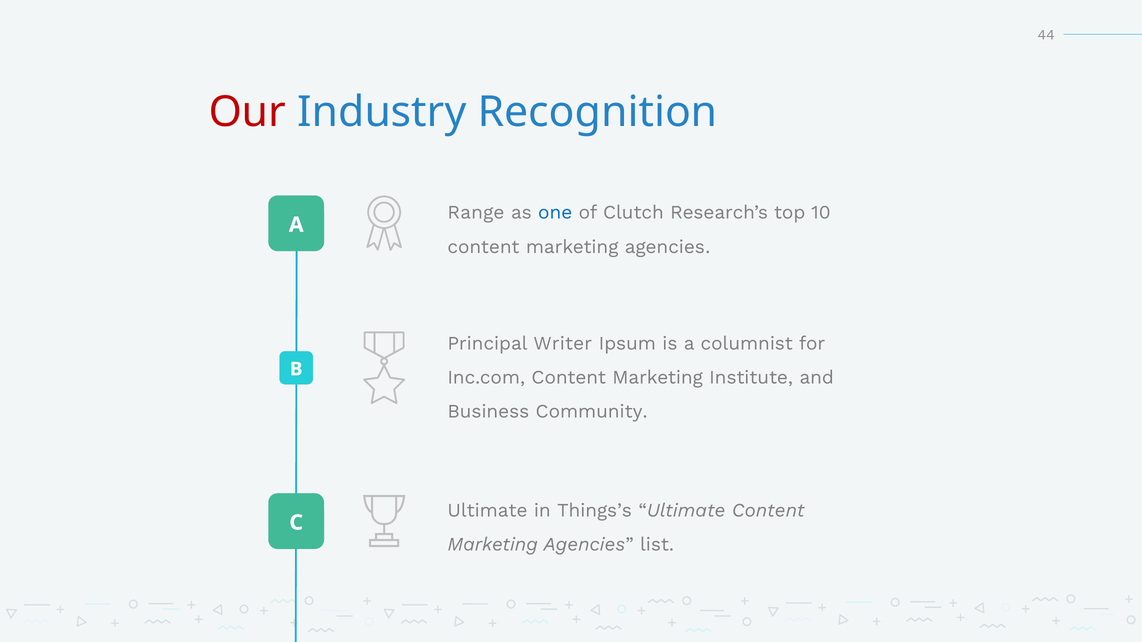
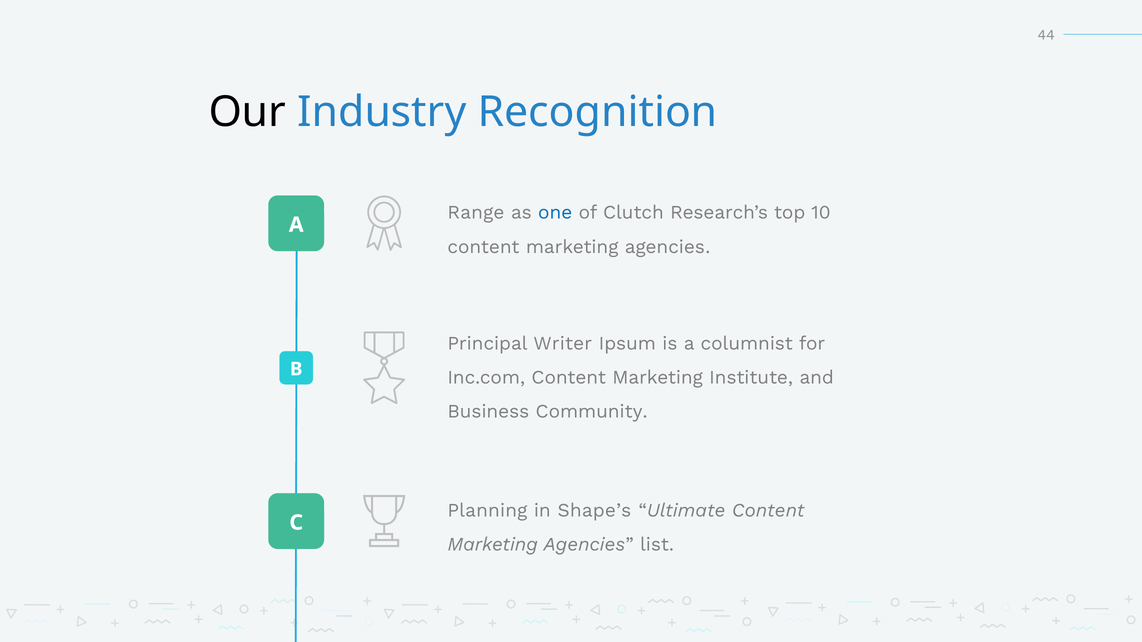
Our colour: red -> black
Ultimate at (487, 511): Ultimate -> Planning
Things’s: Things’s -> Shape’s
